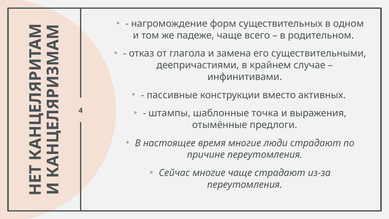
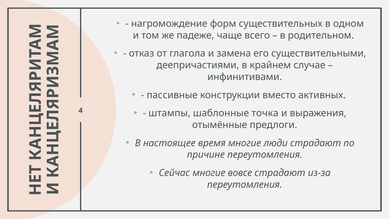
многие чаще: чаще -> вовсе
